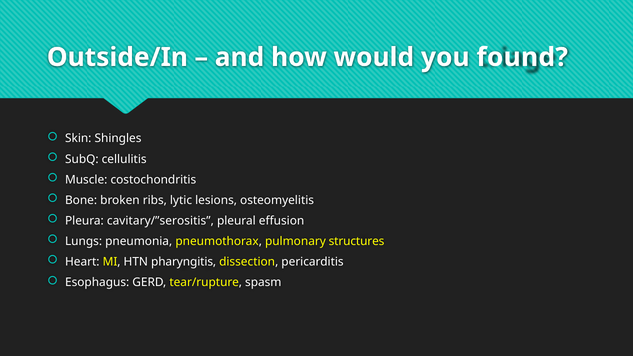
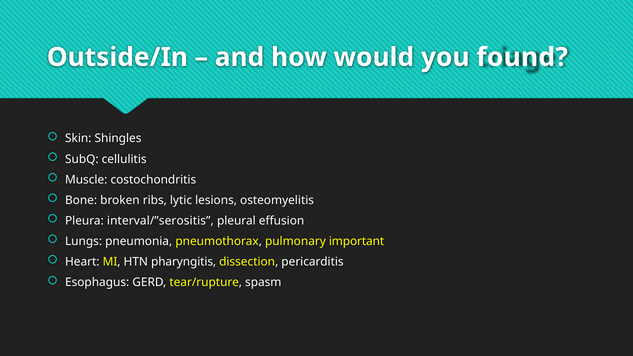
cavitary/”serositis: cavitary/”serositis -> interval/”serositis
structures: structures -> important
